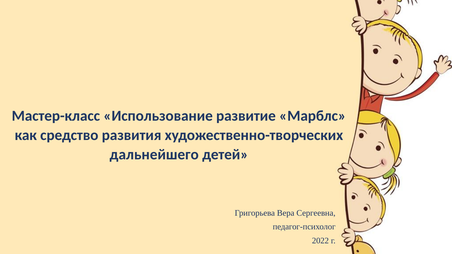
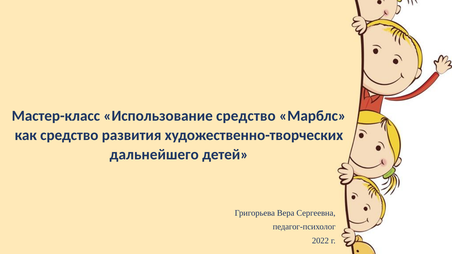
Использование развитие: развитие -> средство
